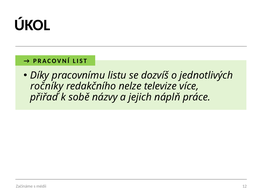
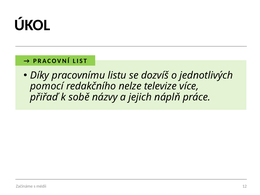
ročníky: ročníky -> pomocí
